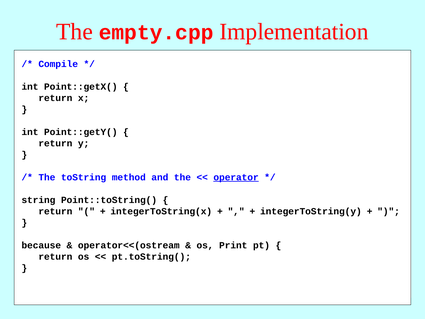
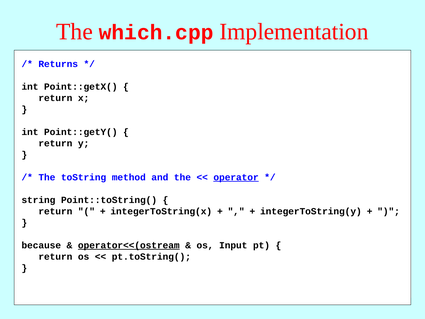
empty.cpp: empty.cpp -> which.cpp
Compile: Compile -> Returns
operator<<(ostream underline: none -> present
Print: Print -> Input
